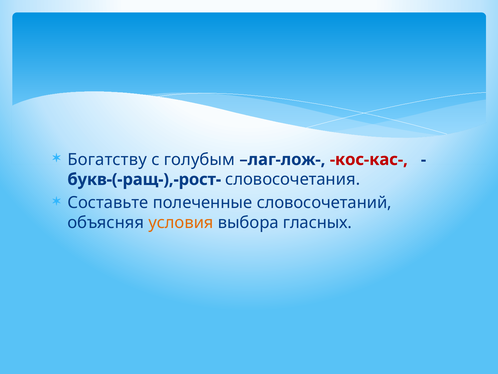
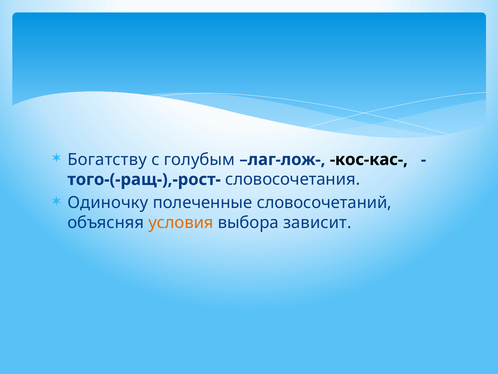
кос-кас- colour: red -> black
букв-(-ращ-),-рост-: букв-(-ращ-),-рост- -> того-(-ращ-),-рост-
Составьте: Составьте -> Одиночку
гласных: гласных -> зависит
